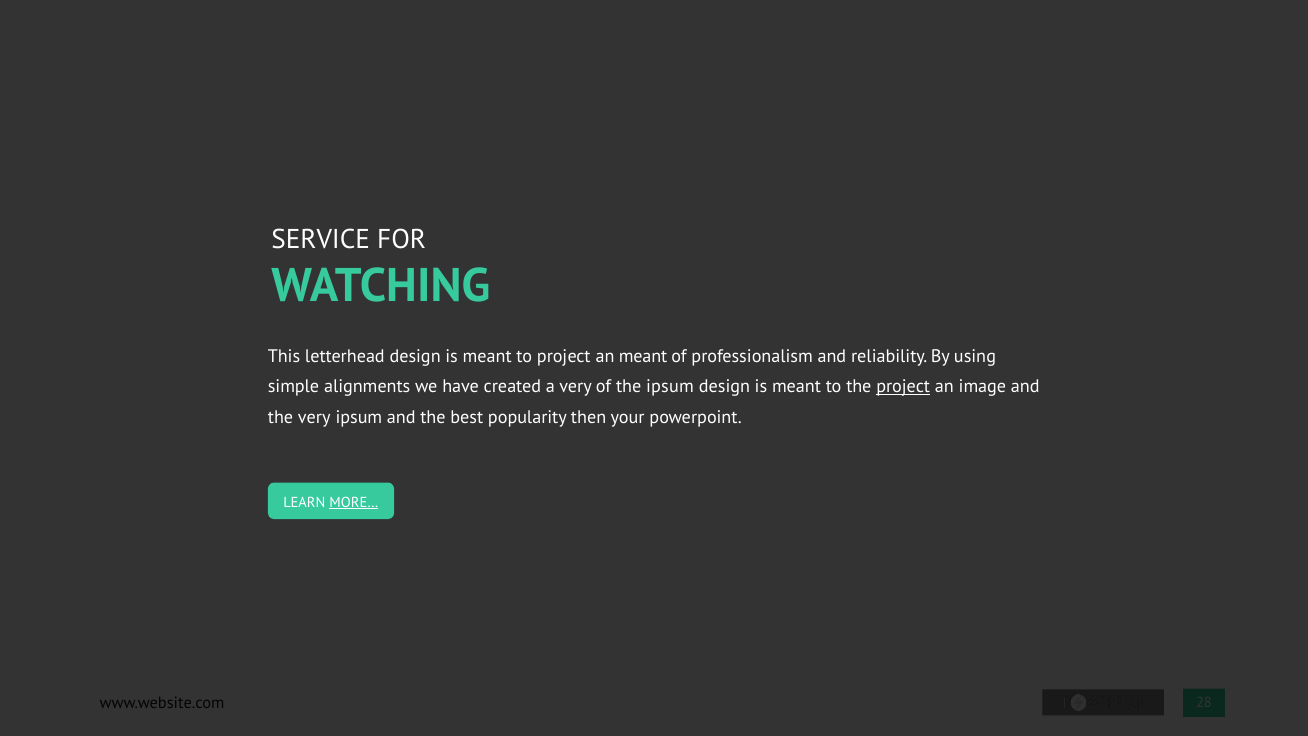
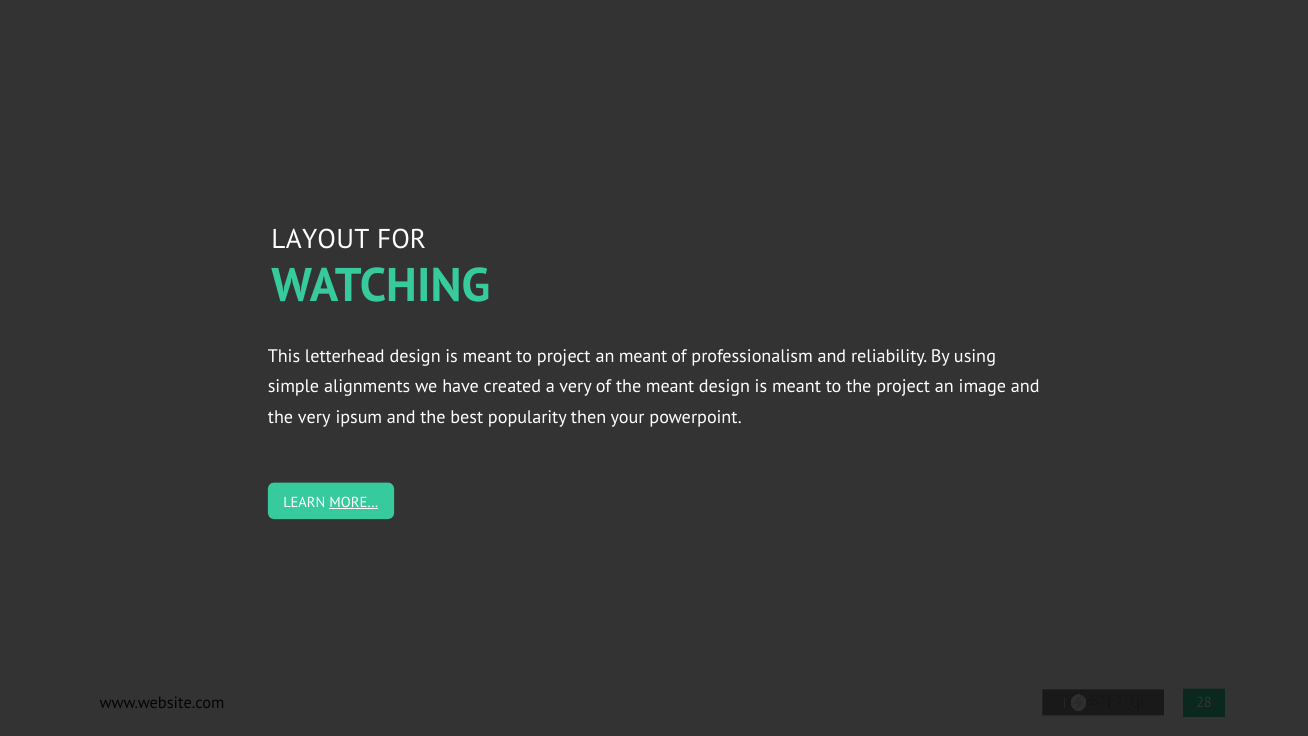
SERVICE: SERVICE -> LAYOUT
the ipsum: ipsum -> meant
project at (903, 386) underline: present -> none
